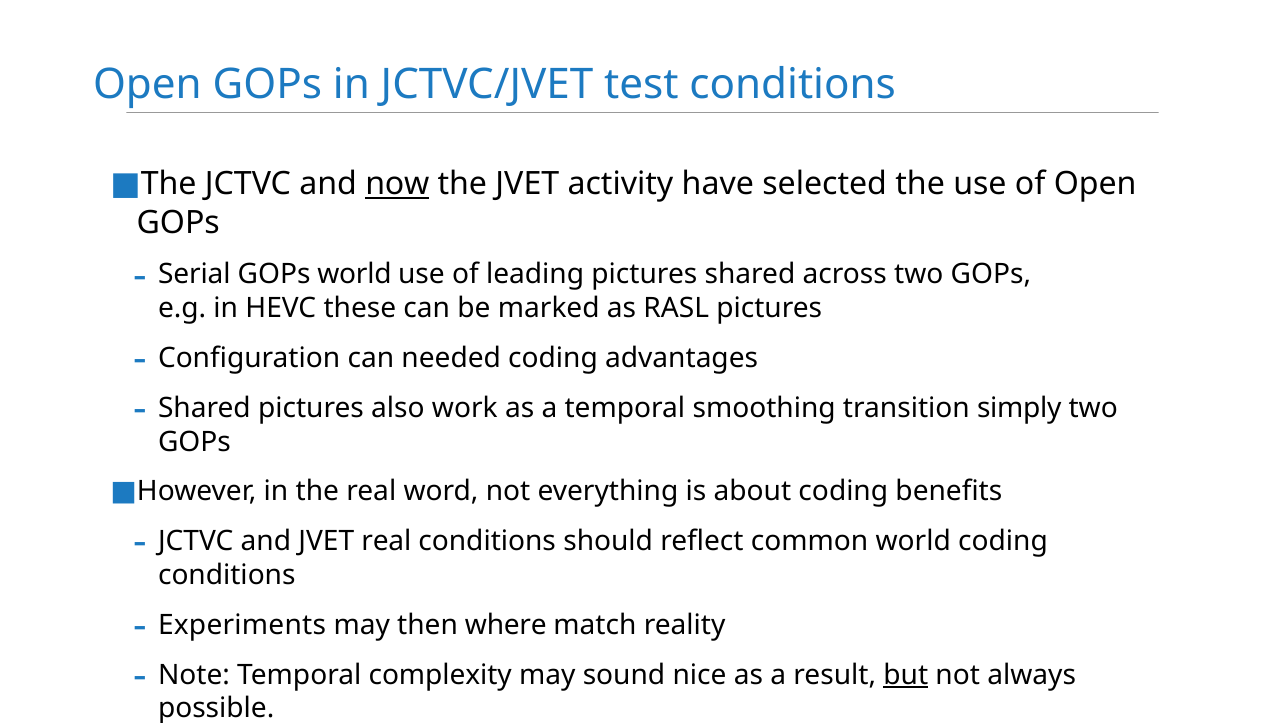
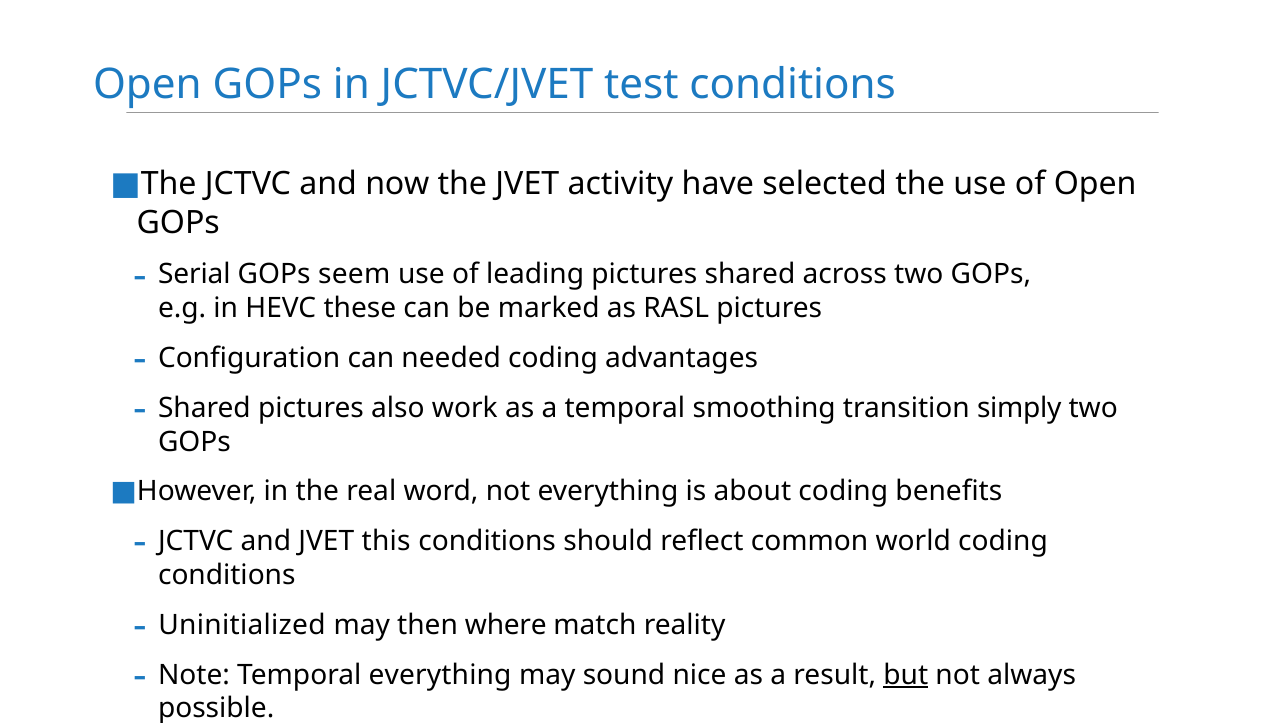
now underline: present -> none
GOPs world: world -> seem
JVET real: real -> this
Experiments: Experiments -> Uninitialized
Temporal complexity: complexity -> everything
